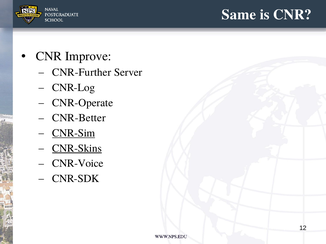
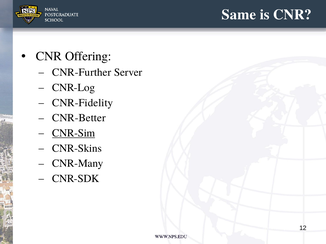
Improve: Improve -> Offering
CNR-Operate: CNR-Operate -> CNR-Fidelity
CNR-Skins underline: present -> none
CNR-Voice: CNR-Voice -> CNR-Many
